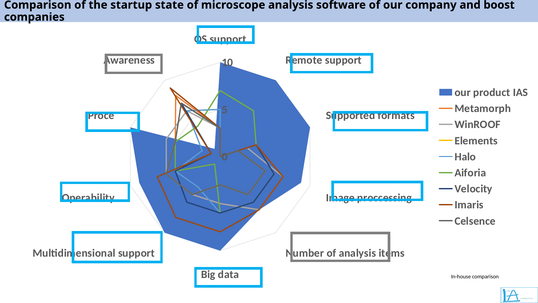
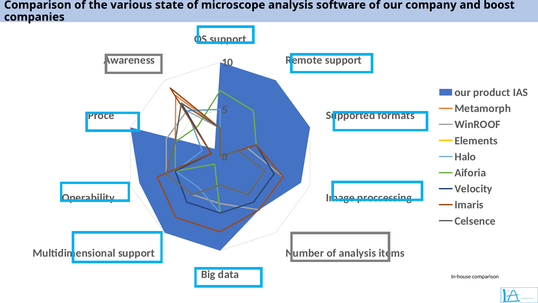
startup: startup -> various
